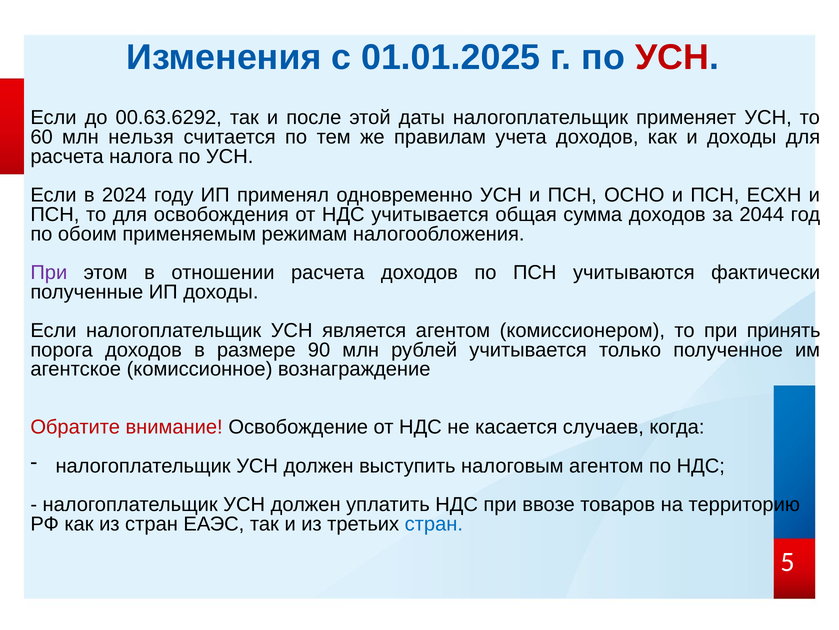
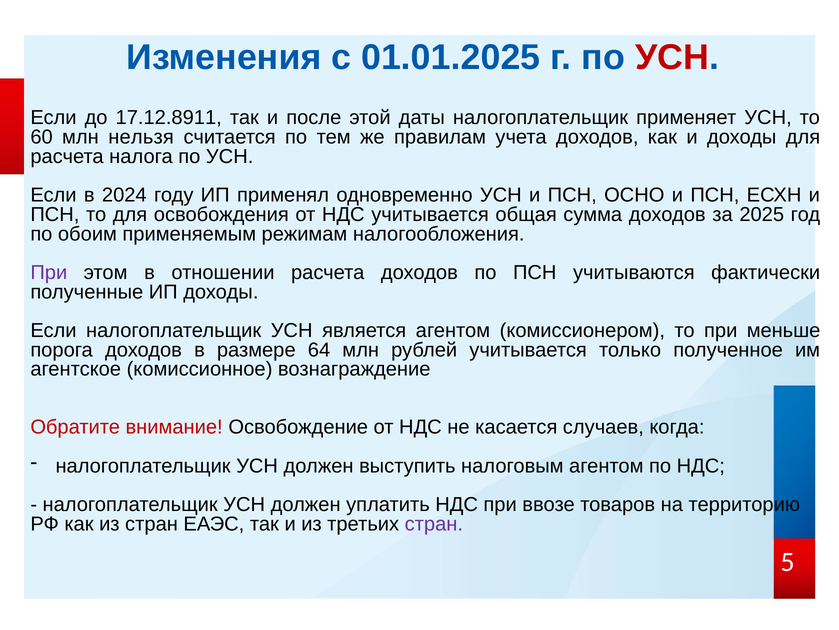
00.63.6292: 00.63.6292 -> 17.12.8911
2044: 2044 -> 2025
принять: принять -> меньше
90: 90 -> 64
стран at (434, 523) colour: blue -> purple
